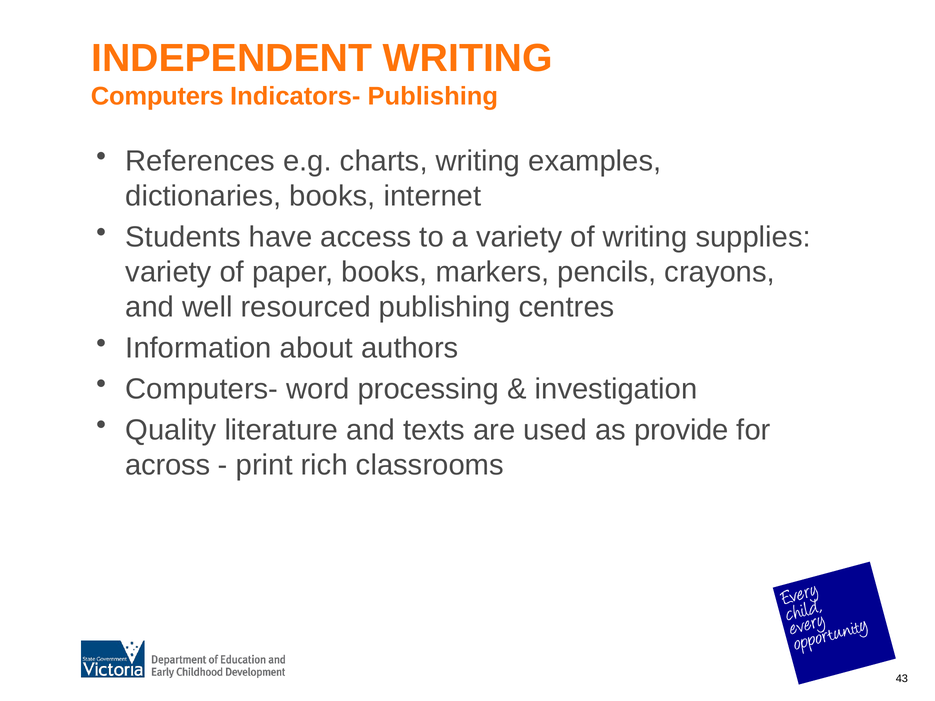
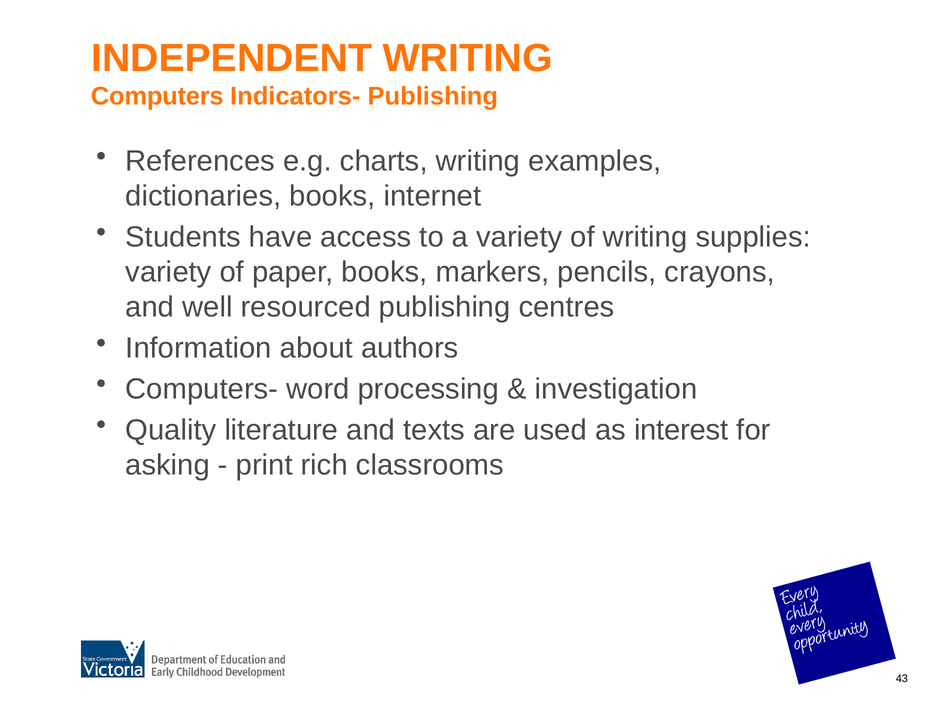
provide: provide -> interest
across: across -> asking
